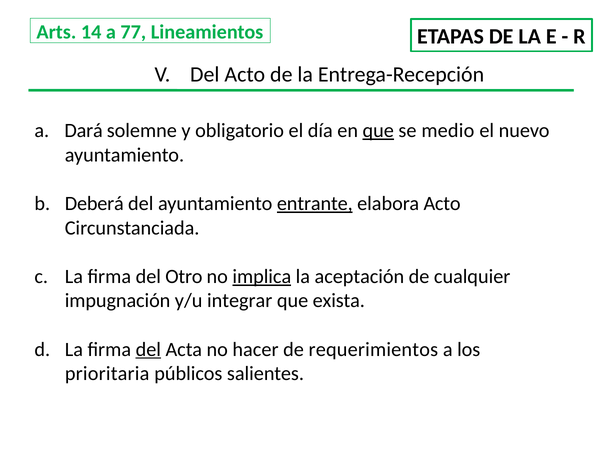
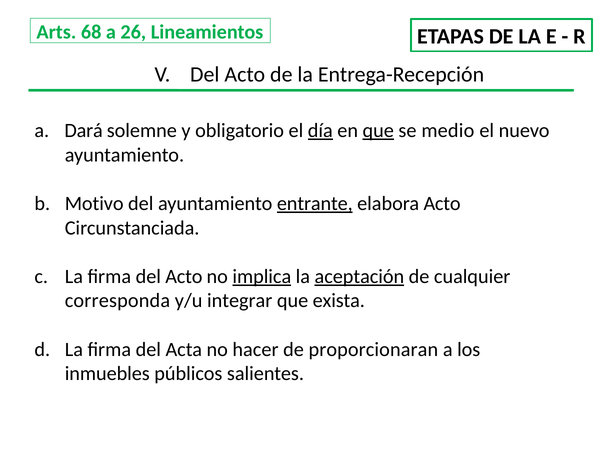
14: 14 -> 68
77: 77 -> 26
día underline: none -> present
Deberá: Deberá -> Motivo
firma del Otro: Otro -> Acto
aceptación underline: none -> present
impugnación: impugnación -> corresponda
del at (148, 349) underline: present -> none
requerimientos: requerimientos -> proporcionaran
prioritaria: prioritaria -> inmuebles
